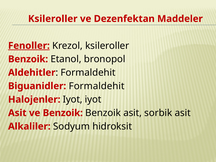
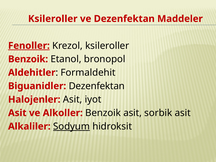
Biguanidler Formaldehit: Formaldehit -> Dezenfektan
Halojenler Iyot: Iyot -> Asit
ve Benzoik: Benzoik -> Alkoller
Sodyum underline: none -> present
